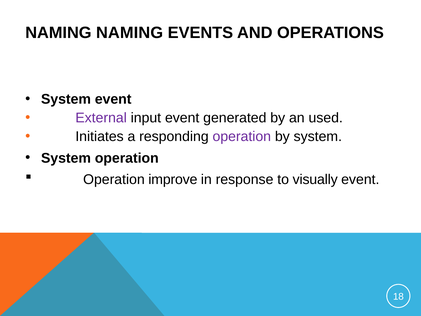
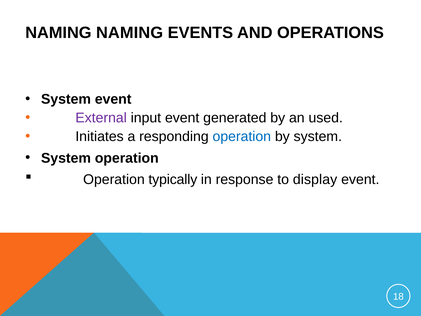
operation at (242, 136) colour: purple -> blue
improve: improve -> typically
visually: visually -> display
